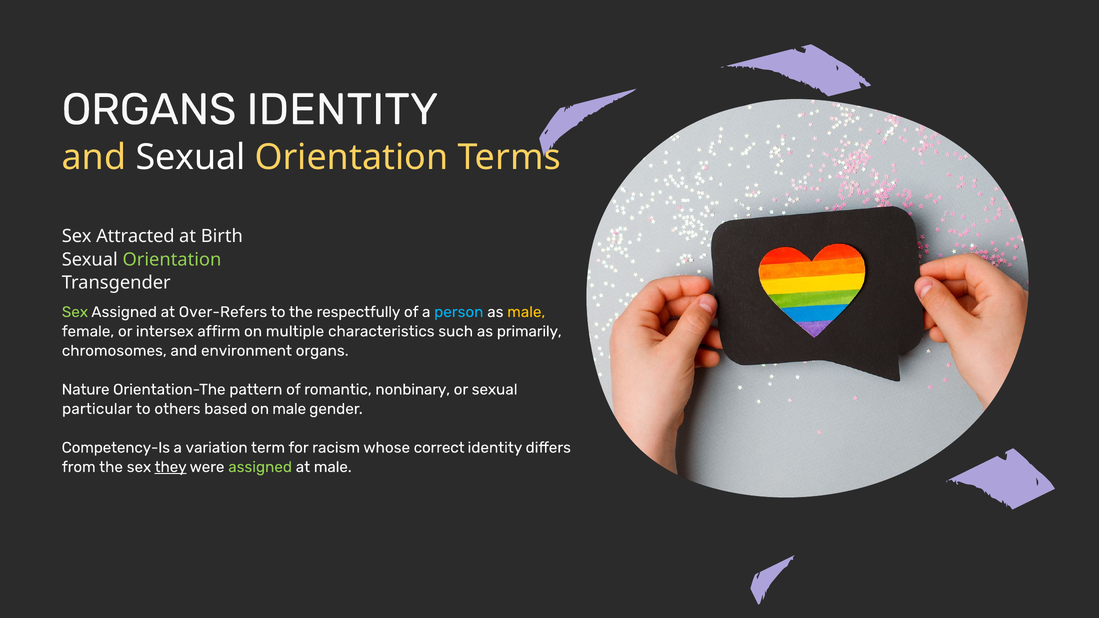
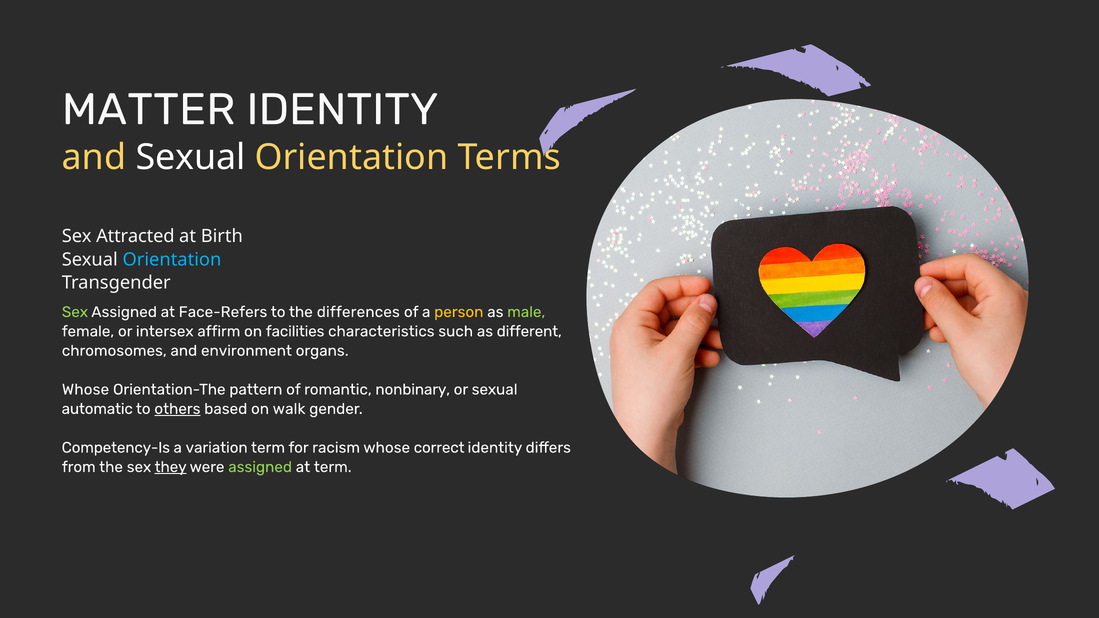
ORGANS at (149, 110): ORGANS -> MATTER
Orientation at (172, 260) colour: light green -> light blue
Over-Refers: Over-Refers -> Face-Refers
respectfully: respectfully -> differences
person colour: light blue -> yellow
male at (526, 312) colour: yellow -> light green
multiple: multiple -> facilities
primarily: primarily -> different
Nature at (86, 390): Nature -> Whose
particular: particular -> automatic
others underline: none -> present
on male: male -> walk
at male: male -> term
